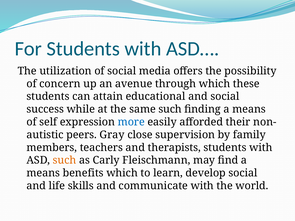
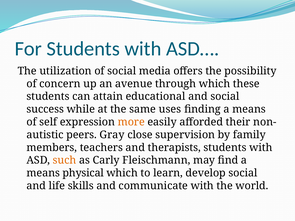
same such: such -> uses
more colour: blue -> orange
benefits: benefits -> physical
